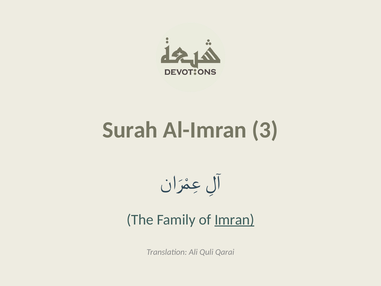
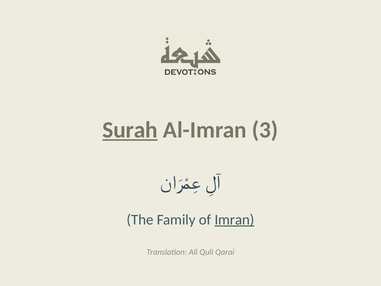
Surah underline: none -> present
